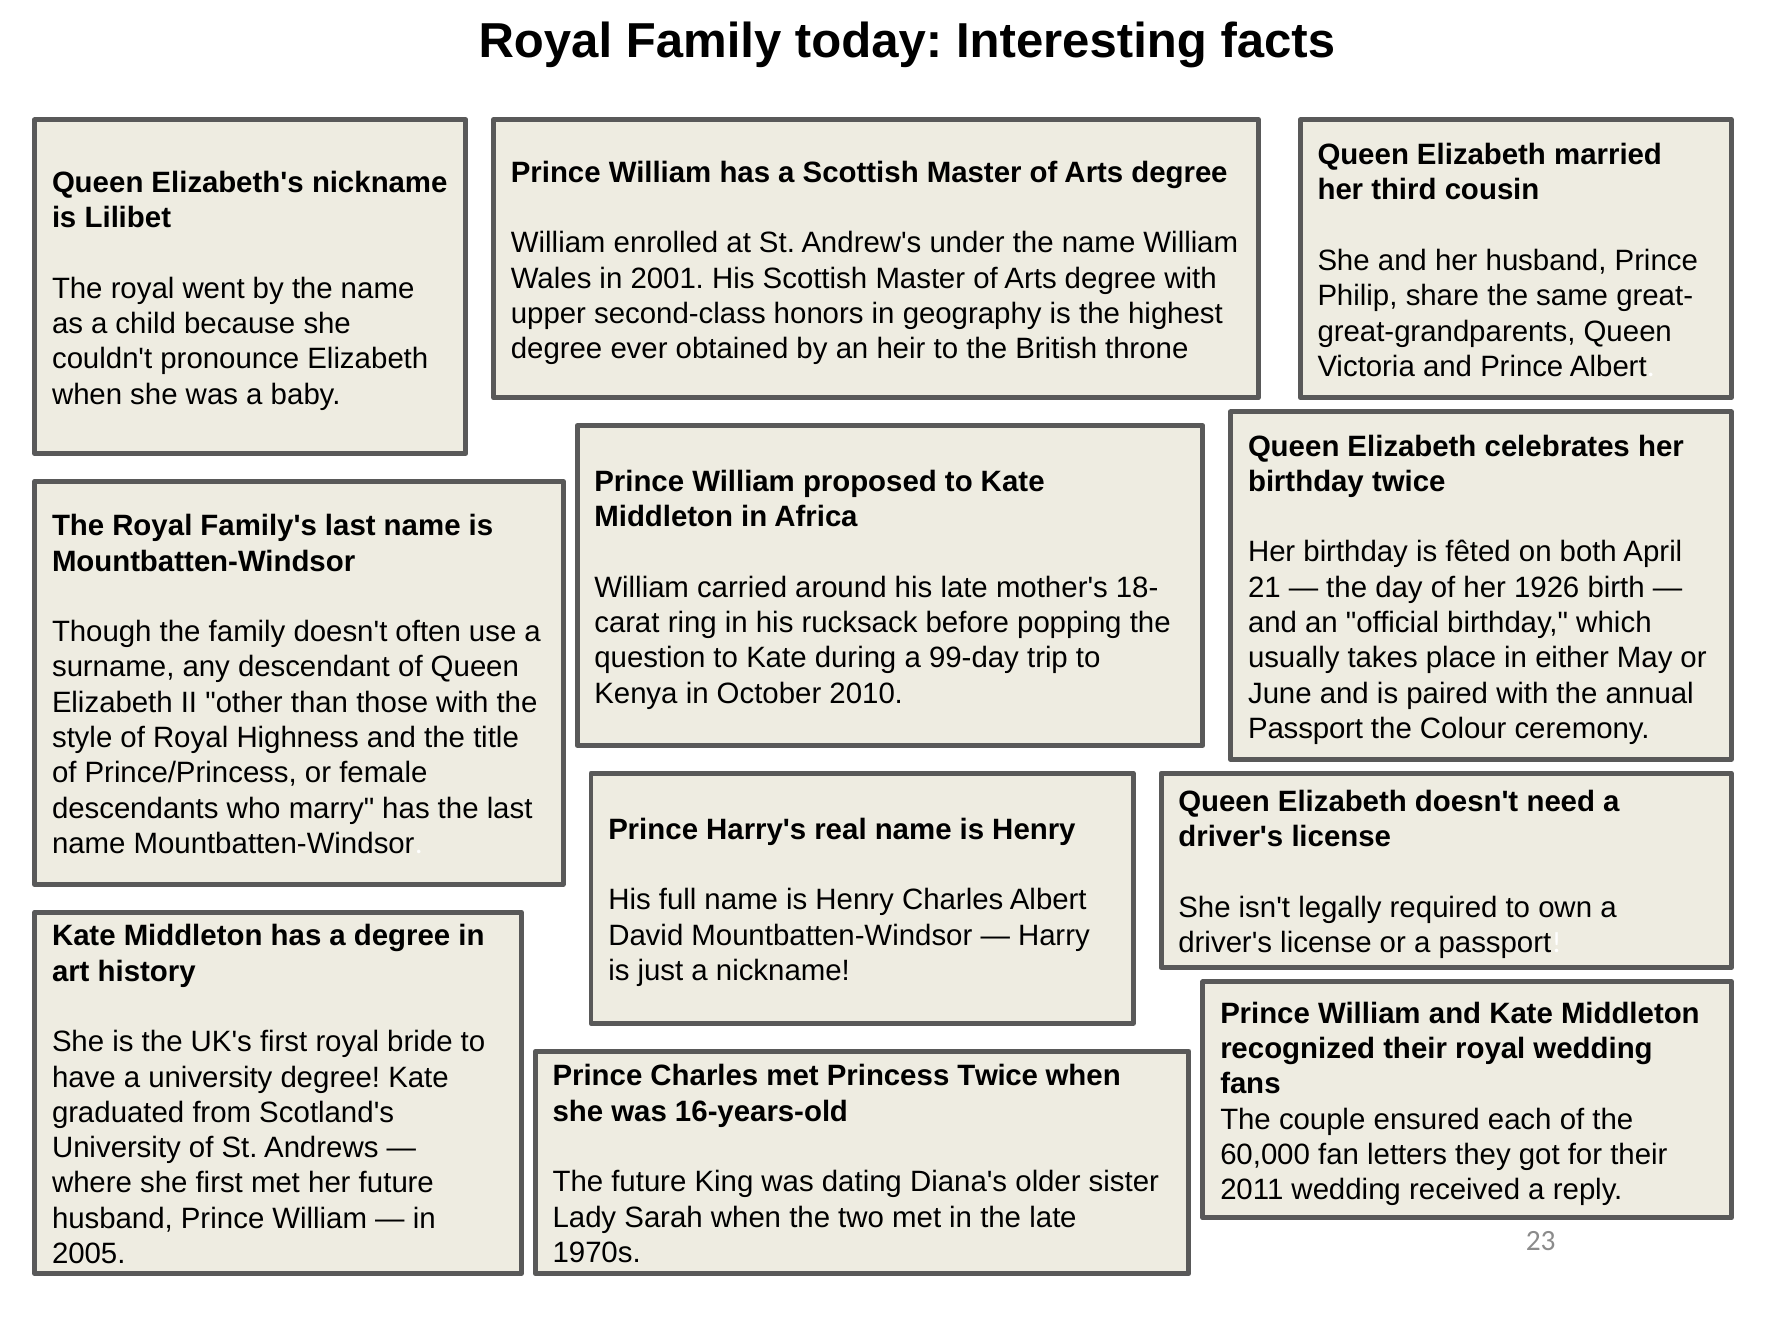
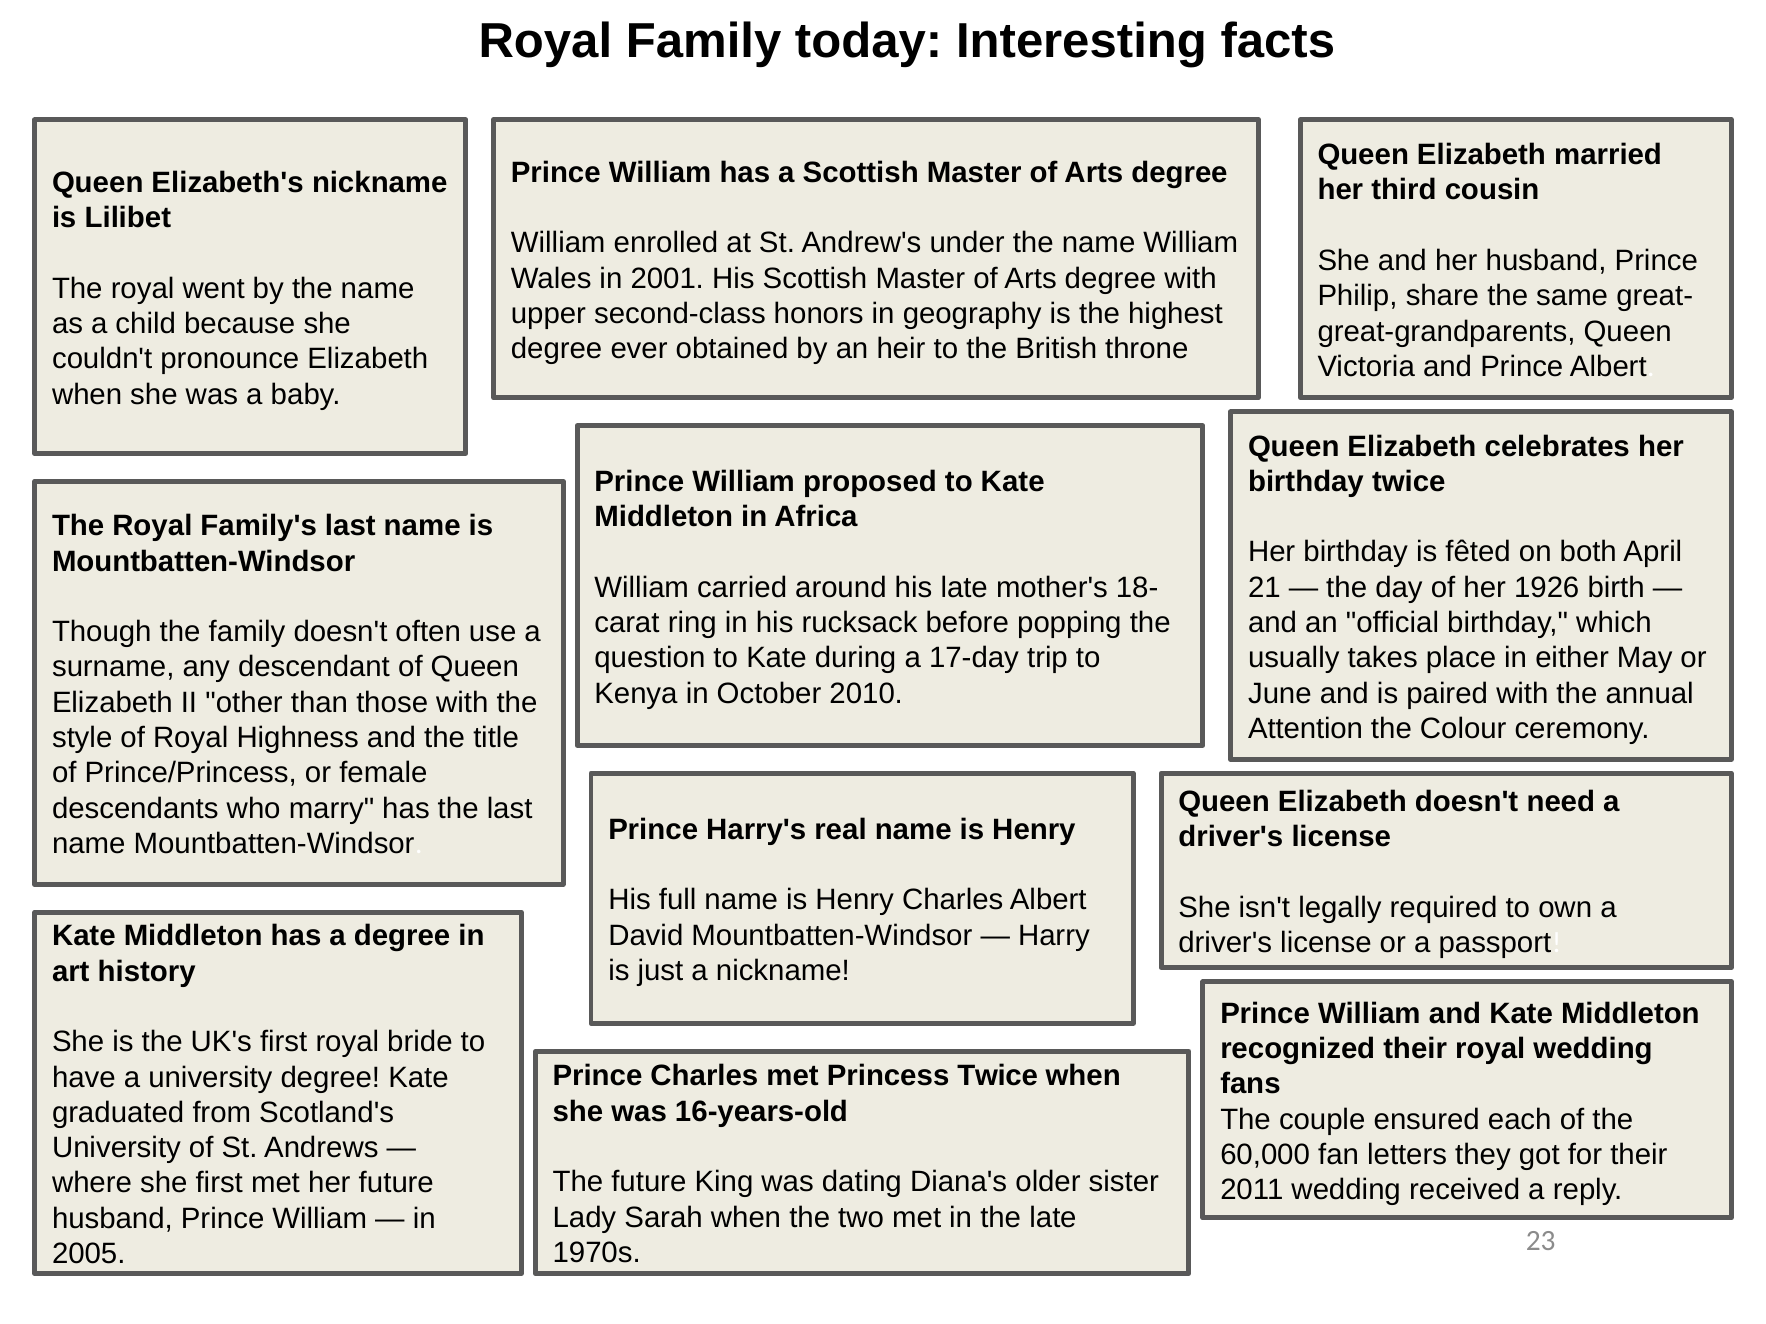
99-day: 99-day -> 17-day
Passport at (1306, 729): Passport -> Attention
